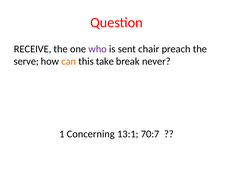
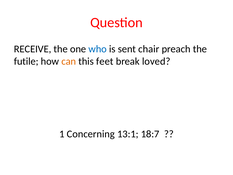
who colour: purple -> blue
serve: serve -> futile
take: take -> feet
never: never -> loved
70:7: 70:7 -> 18:7
